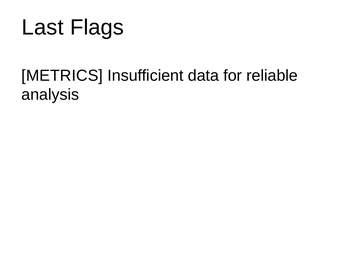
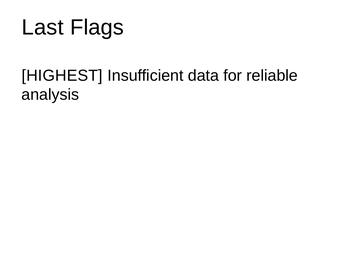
METRICS: METRICS -> HIGHEST
